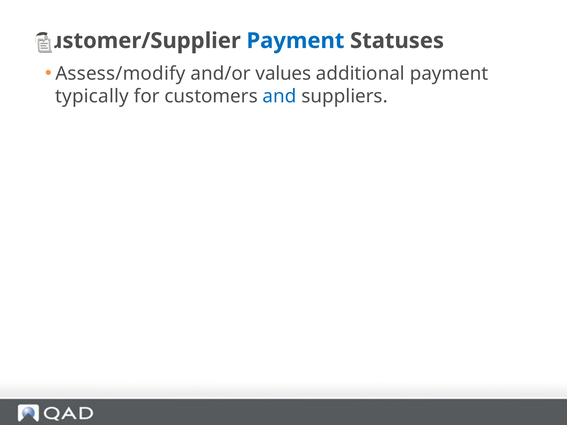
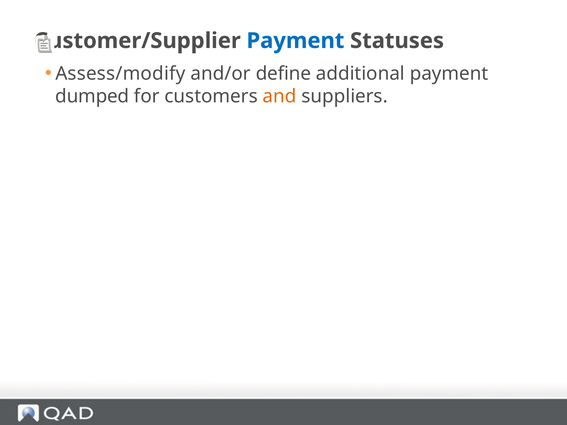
values: values -> define
typically: typically -> dumped
and colour: blue -> orange
